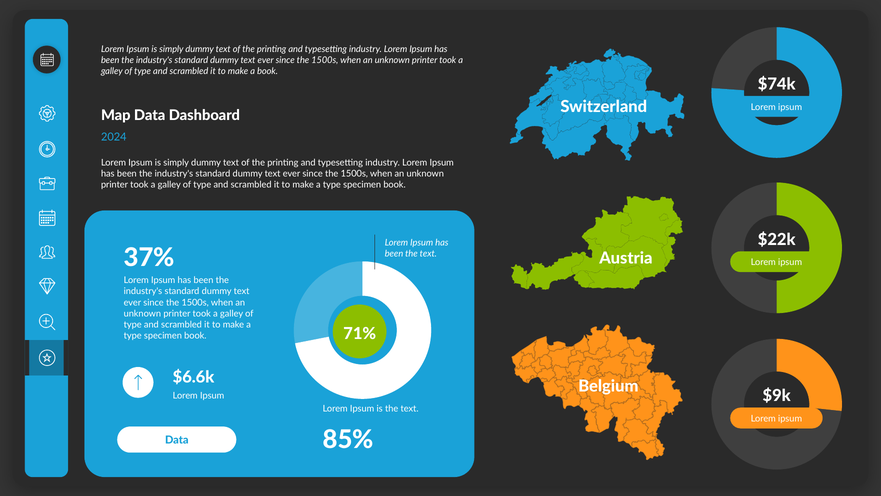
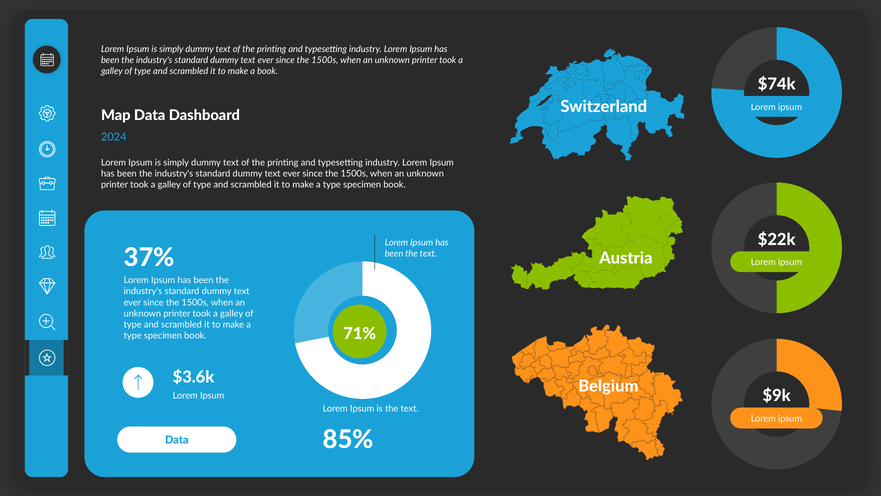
$6.6k: $6.6k -> $3.6k
